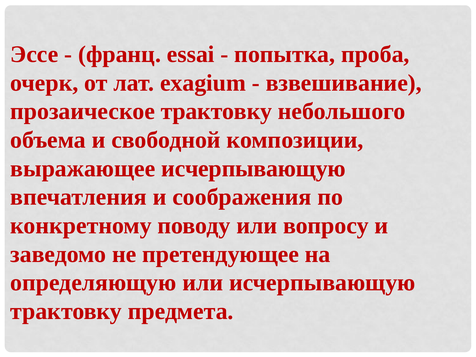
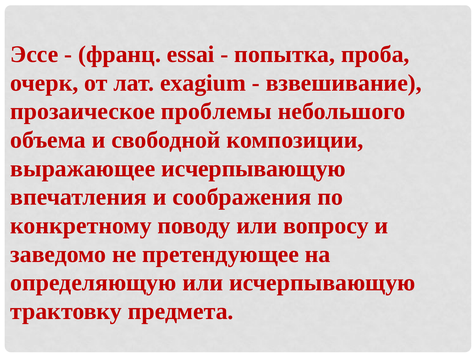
прозаическое трактовку: трактовку -> проблемы
